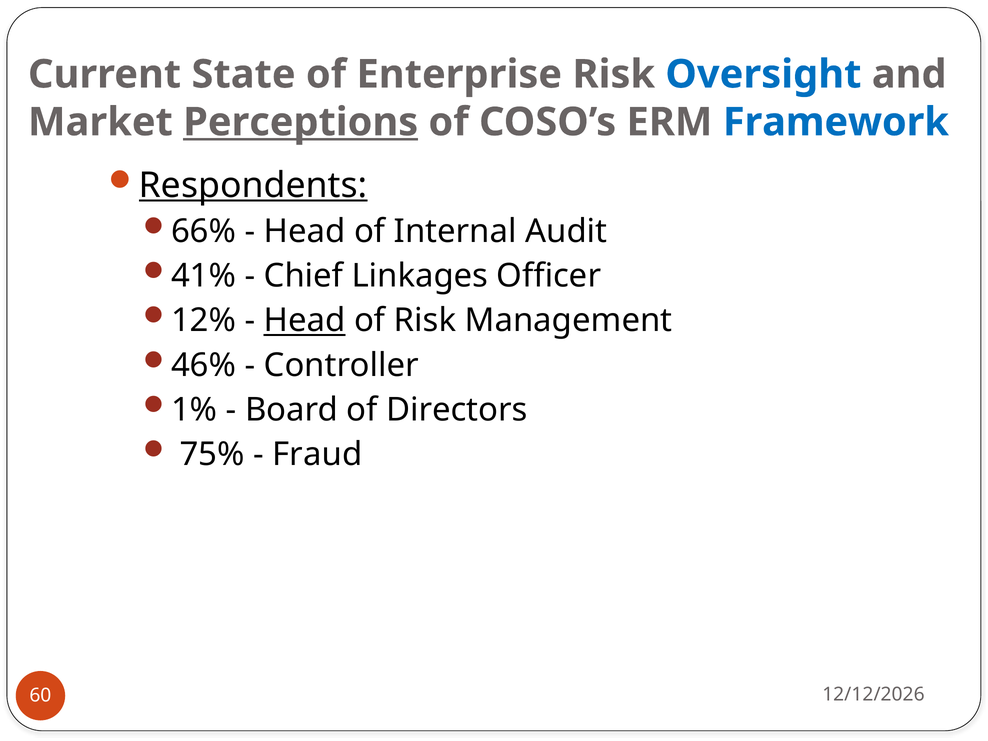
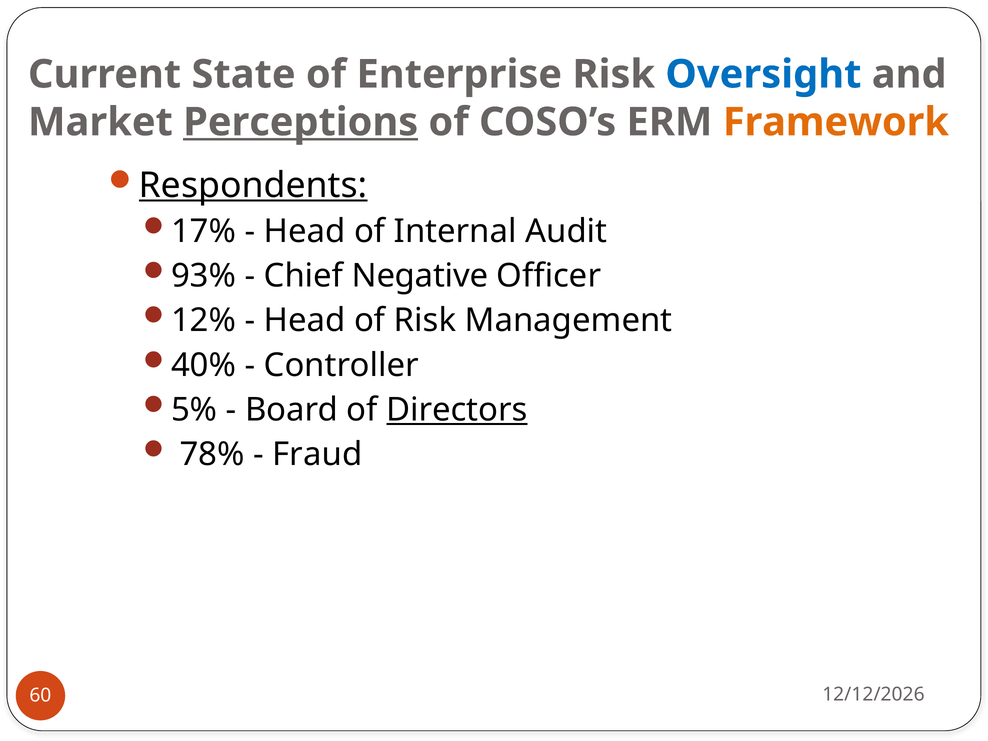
Framework colour: blue -> orange
66%: 66% -> 17%
41%: 41% -> 93%
Linkages: Linkages -> Negative
Head at (305, 321) underline: present -> none
46%: 46% -> 40%
1%: 1% -> 5%
Directors underline: none -> present
75%: 75% -> 78%
